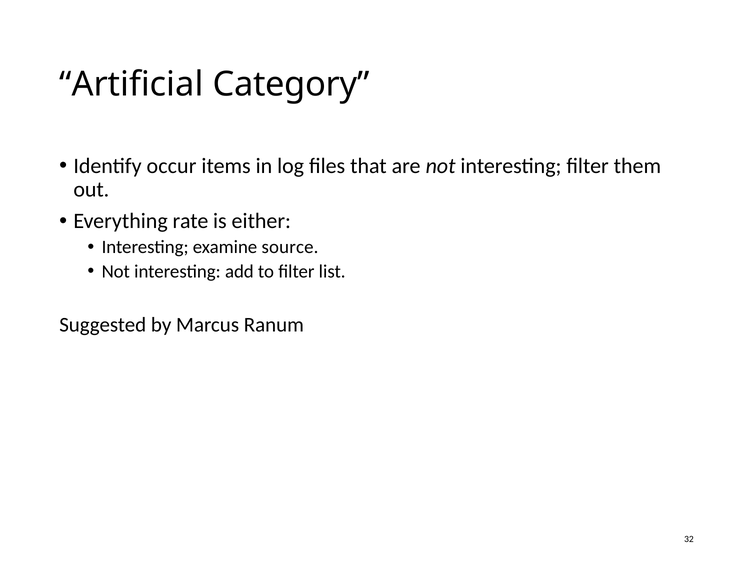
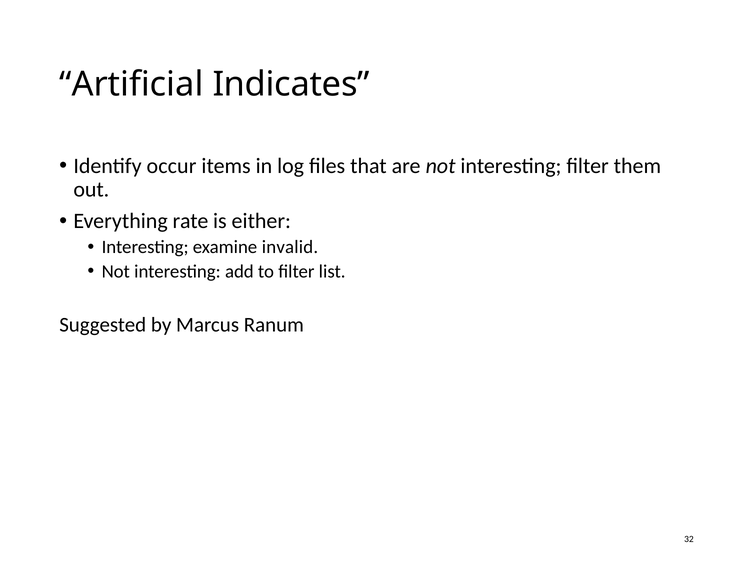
Category: Category -> Indicates
source: source -> invalid
